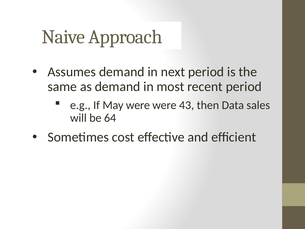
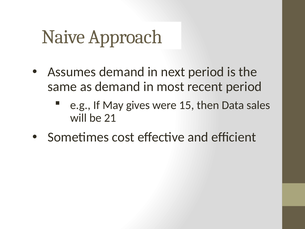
May were: were -> gives
43: 43 -> 15
64: 64 -> 21
